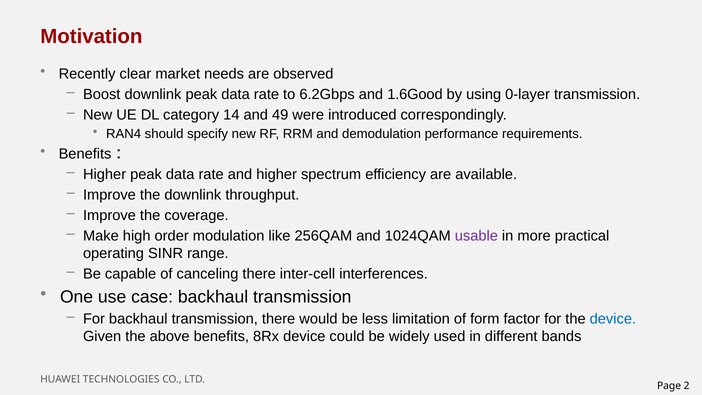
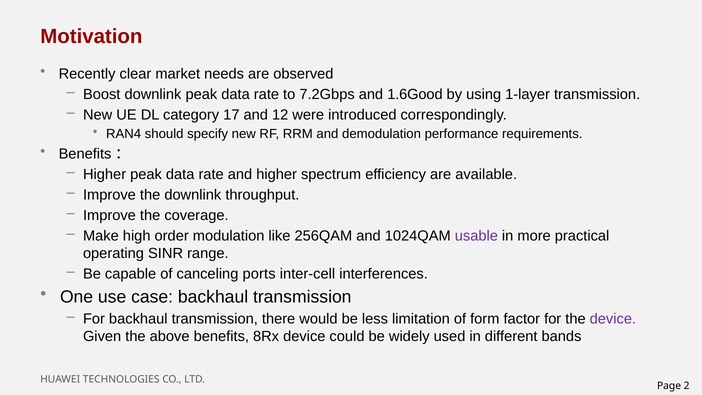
6.2Gbps: 6.2Gbps -> 7.2Gbps
0-layer: 0-layer -> 1-layer
14: 14 -> 17
49: 49 -> 12
canceling there: there -> ports
device at (613, 319) colour: blue -> purple
